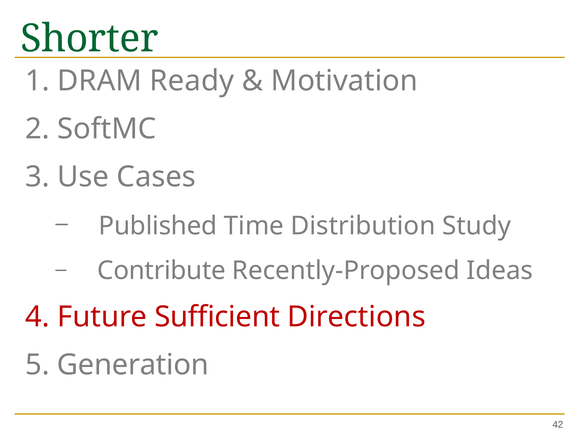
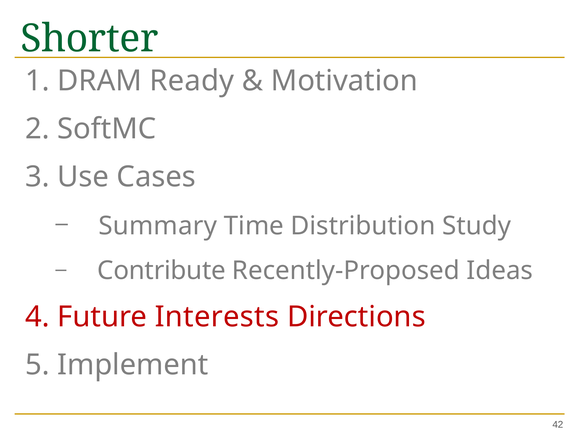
Published: Published -> Summary
Sufficient: Sufficient -> Interests
Generation: Generation -> Implement
